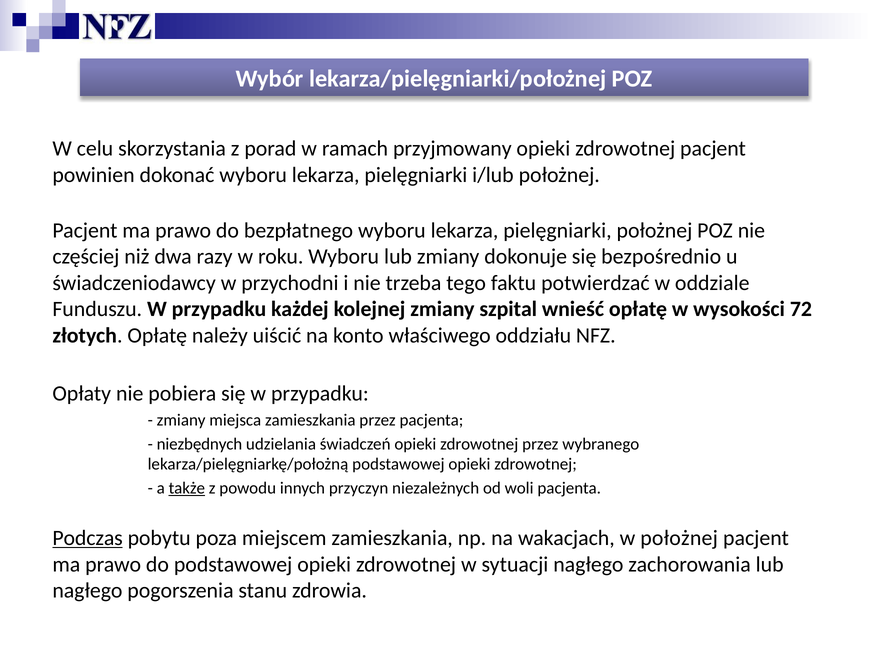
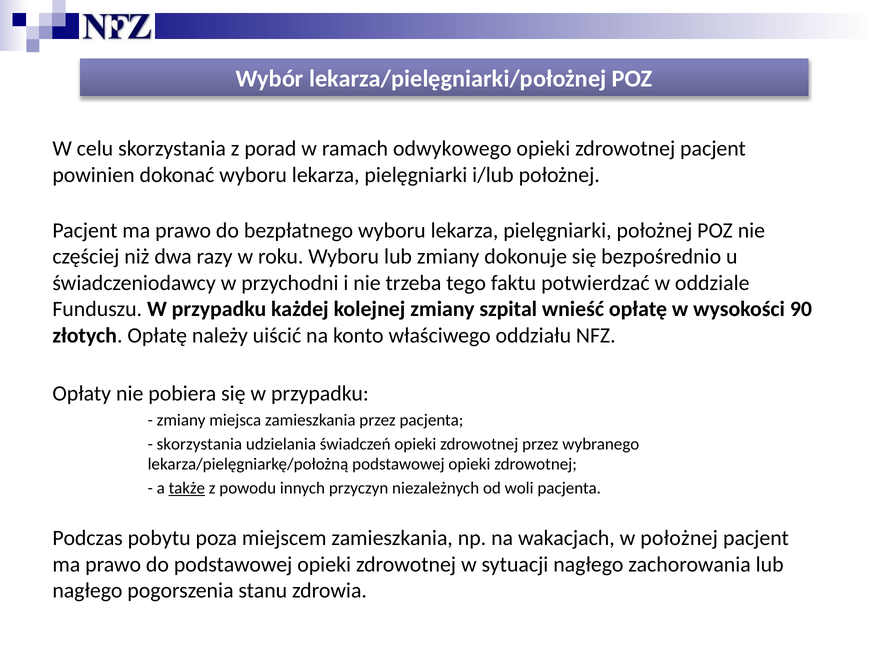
przyjmowany: przyjmowany -> odwykowego
72: 72 -> 90
niezbędnych at (199, 444): niezbędnych -> skorzystania
Podczas underline: present -> none
